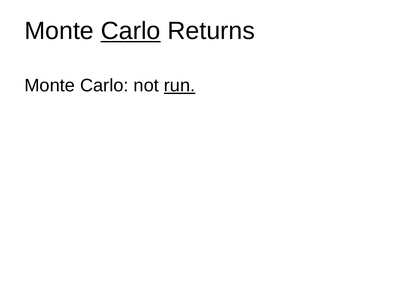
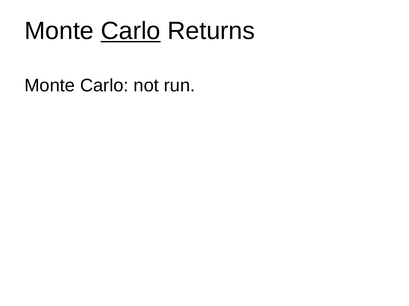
run underline: present -> none
